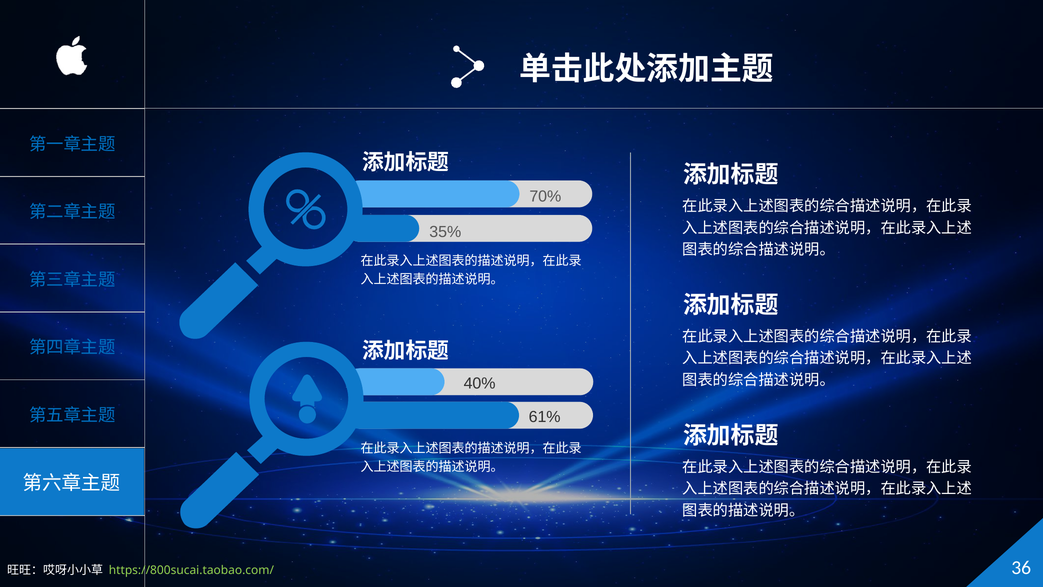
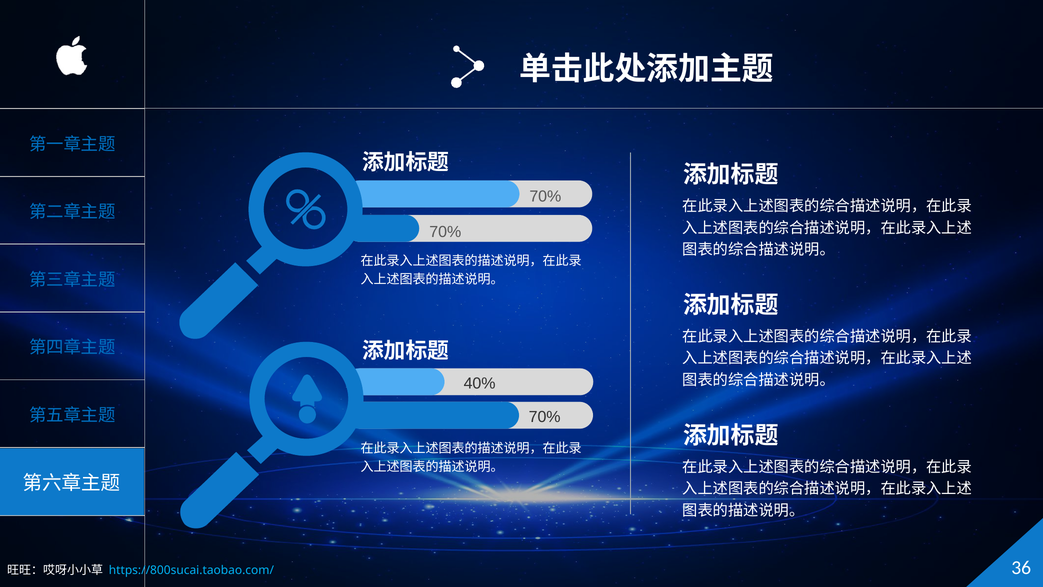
35% at (445, 232): 35% -> 70%
61% at (545, 417): 61% -> 70%
https://800sucai.taobao.com/ colour: light green -> light blue
